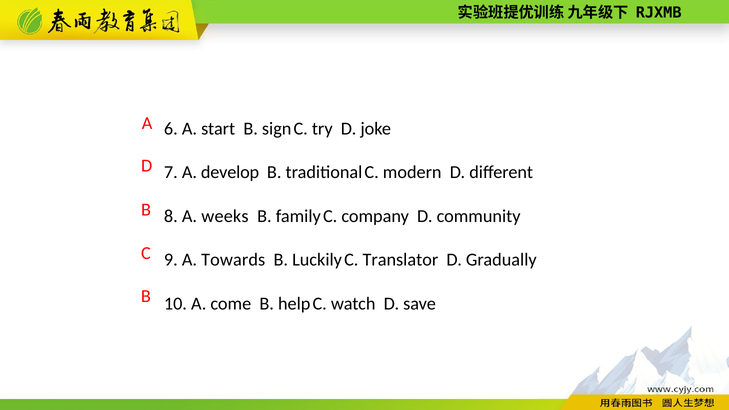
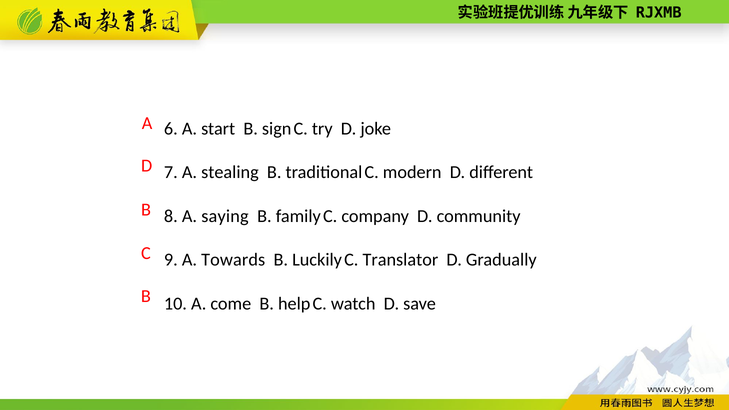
develop: develop -> stealing
weeks: weeks -> saying
